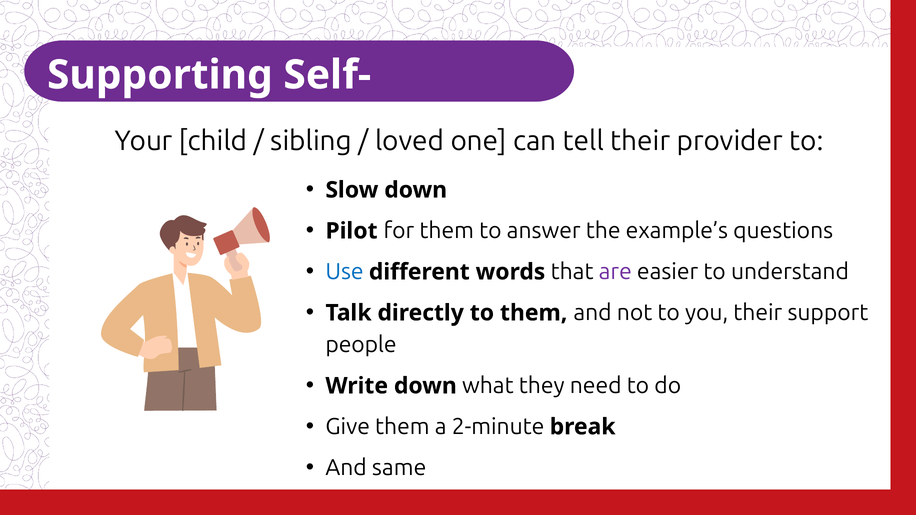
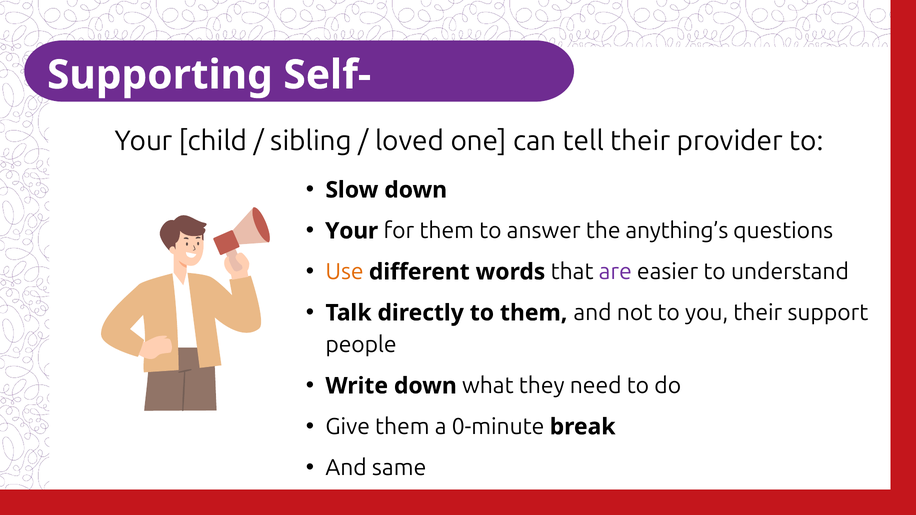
Pilot at (352, 231): Pilot -> Your
example’s: example’s -> anything’s
Use colour: blue -> orange
2-minute: 2-minute -> 0-minute
